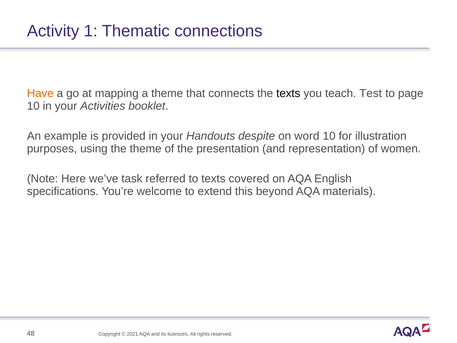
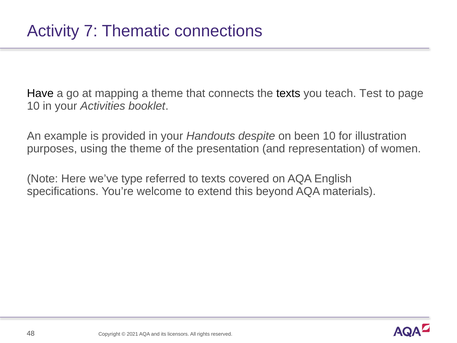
1: 1 -> 7
Have colour: orange -> black
word: word -> been
task: task -> type
